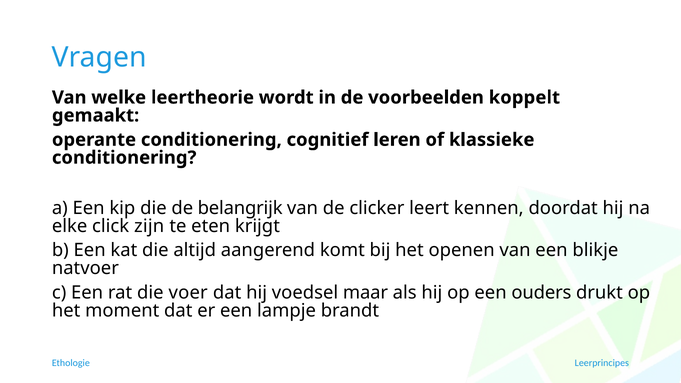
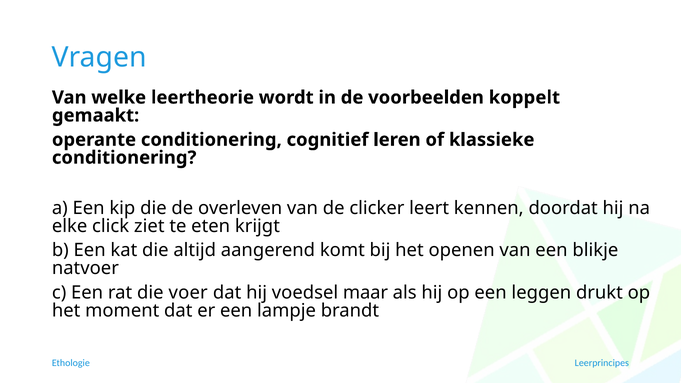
belangrijk: belangrijk -> overleven
zijn: zijn -> ziet
ouders: ouders -> leggen
